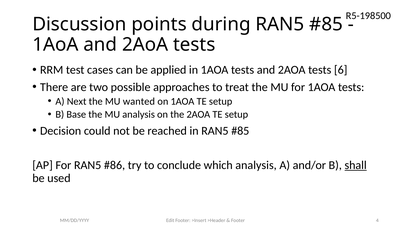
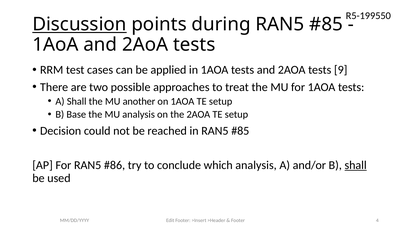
R5-198500: R5-198500 -> R5-199550
Discussion underline: none -> present
6: 6 -> 9
A Next: Next -> Shall
wanted: wanted -> another
